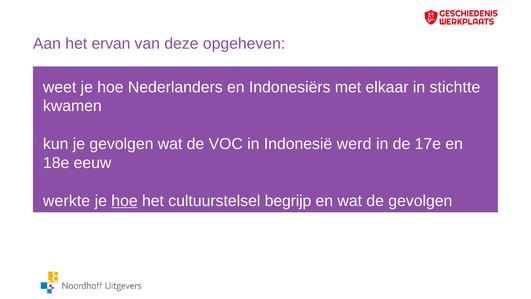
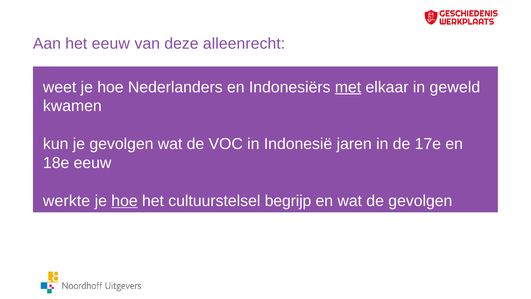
het ervan: ervan -> eeuw
opgeheven: opgeheven -> alleenrecht
met underline: none -> present
stichtte: stichtte -> geweld
werd: werd -> jaren
